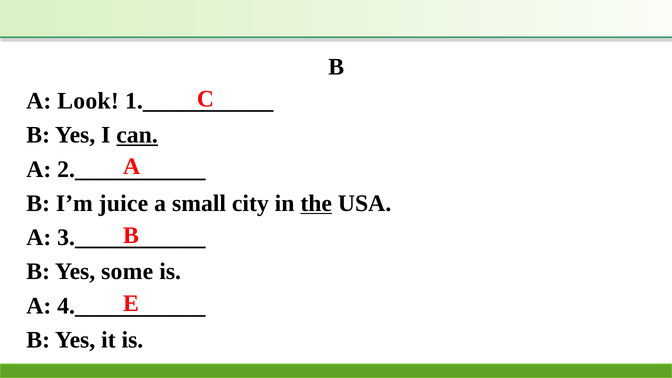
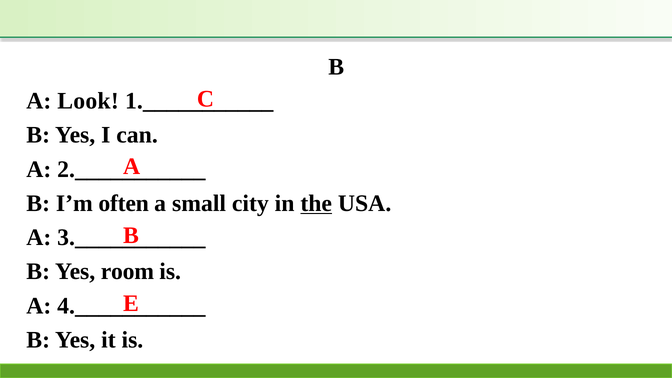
can underline: present -> none
juice: juice -> often
some: some -> room
